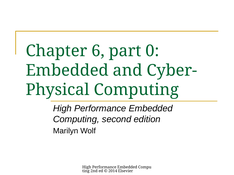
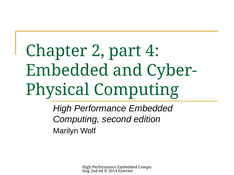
6: 6 -> 2
0: 0 -> 4
